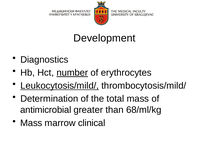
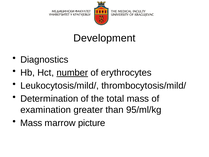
Leukocytosis/mild/ underline: present -> none
antimicrobial: antimicrobial -> examination
68/ml/kg: 68/ml/kg -> 95/ml/kg
clinical: clinical -> picture
